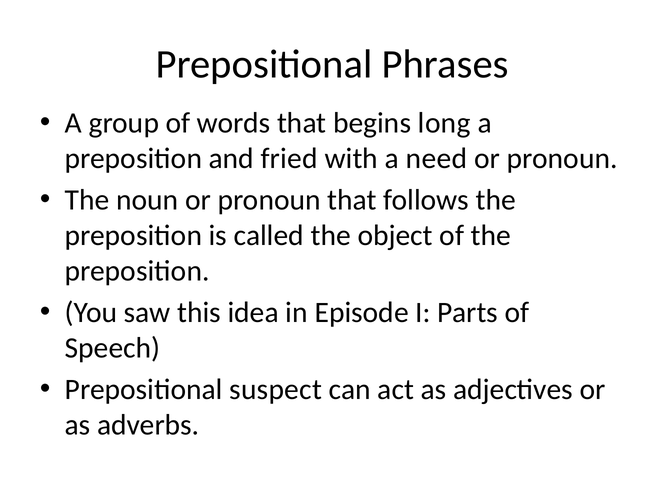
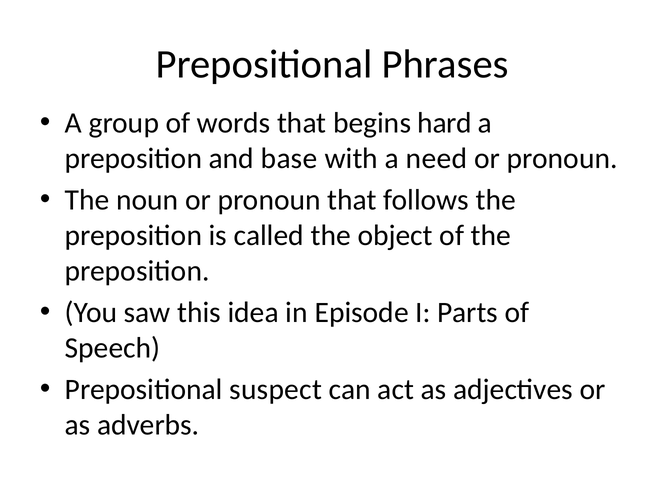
long: long -> hard
fried: fried -> base
